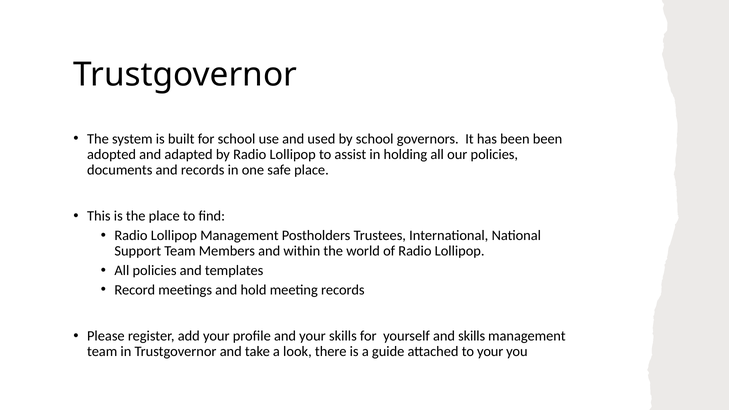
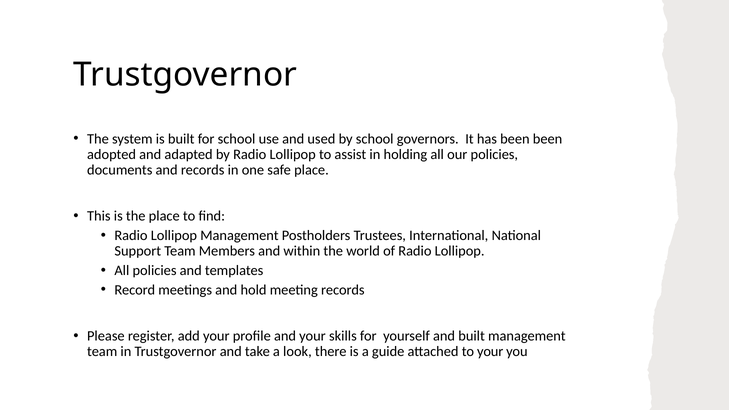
and skills: skills -> built
